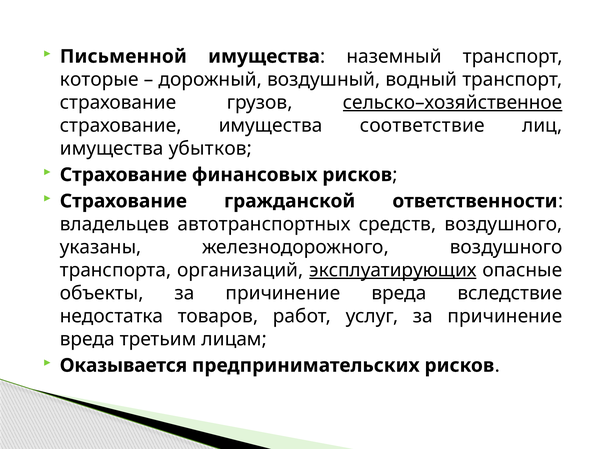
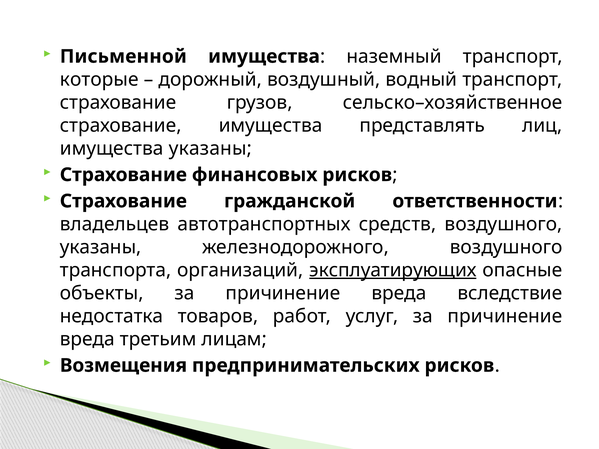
сельско–хозяйственное underline: present -> none
соответствие: соответствие -> представлять
имущества убытков: убытков -> указаны
Оказывается: Оказывается -> Возмещения
